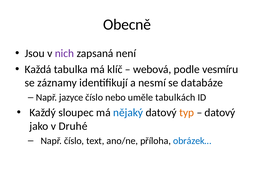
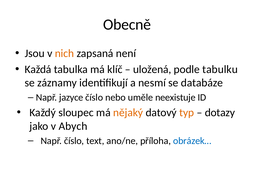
nich colour: purple -> orange
webová: webová -> uložená
vesmíru: vesmíru -> tabulku
tabulkách: tabulkách -> neexistuje
nějaký colour: blue -> orange
datový at (220, 112): datový -> dotazy
Druhé: Druhé -> Abych
